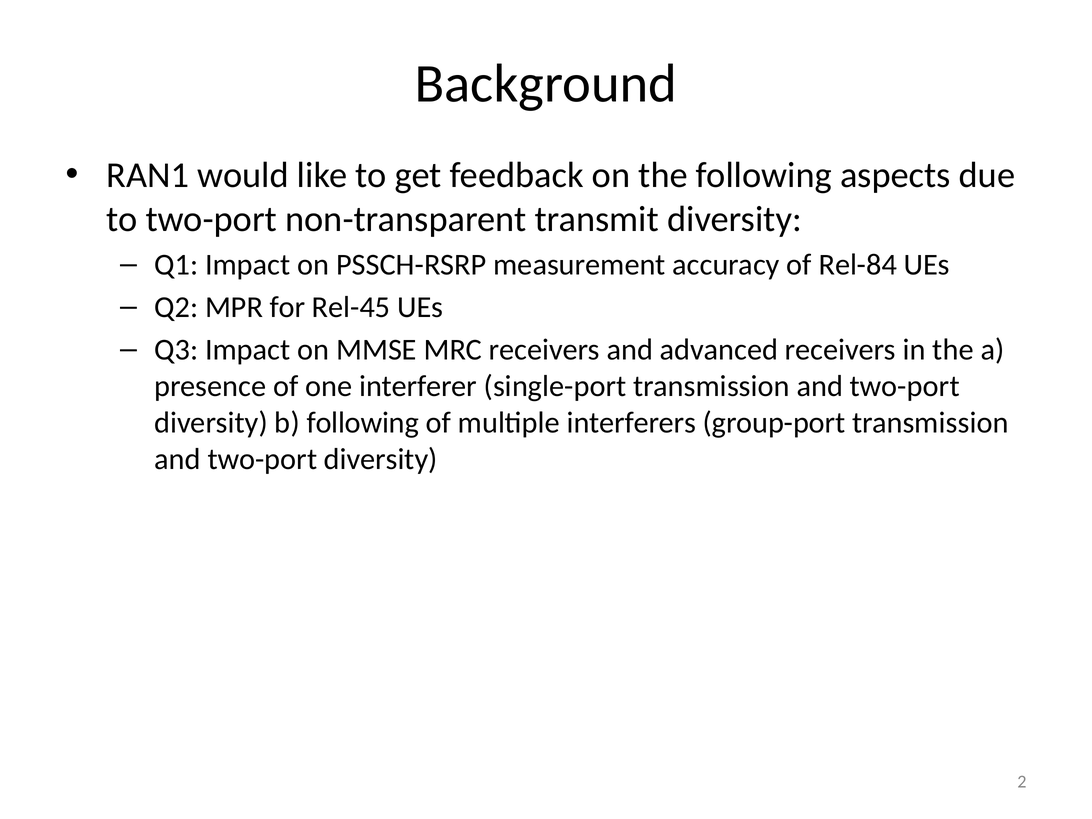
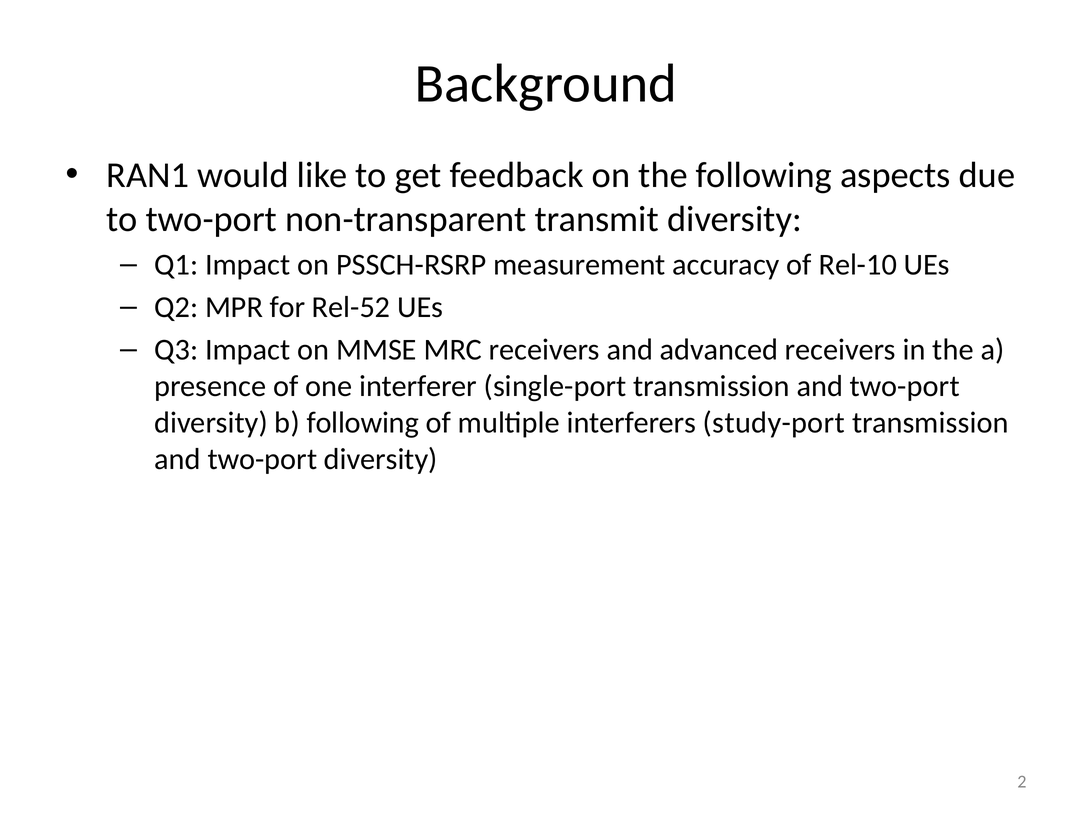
Rel-84: Rel-84 -> Rel-10
Rel-45: Rel-45 -> Rel-52
group-port: group-port -> study-port
